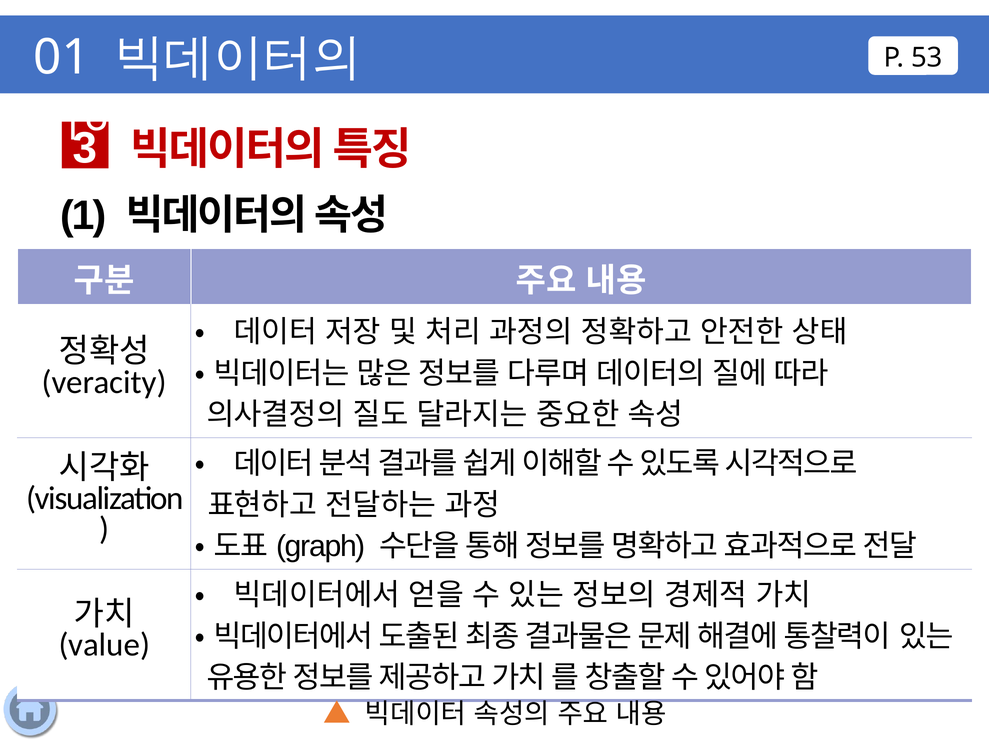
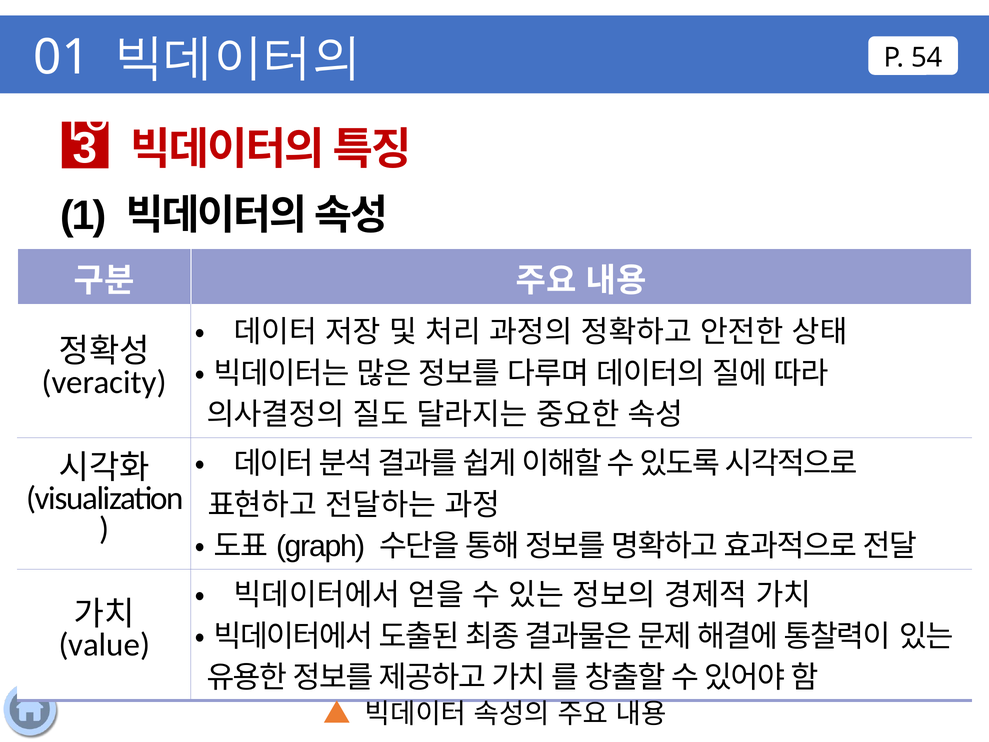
53: 53 -> 54
